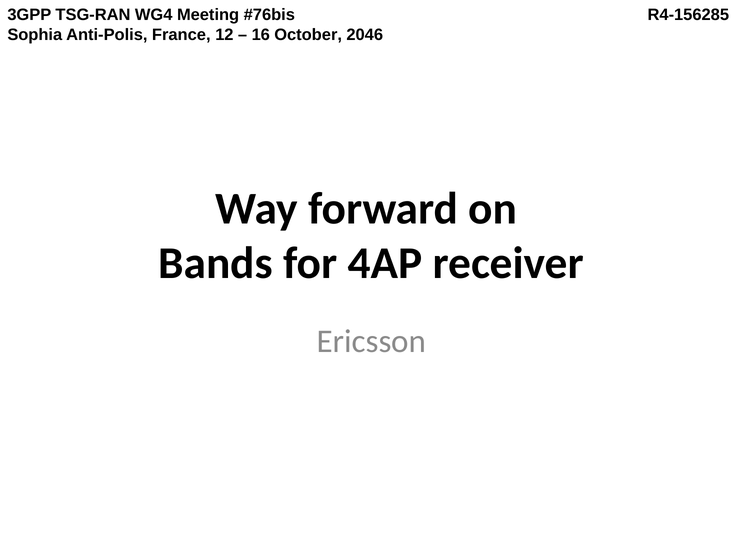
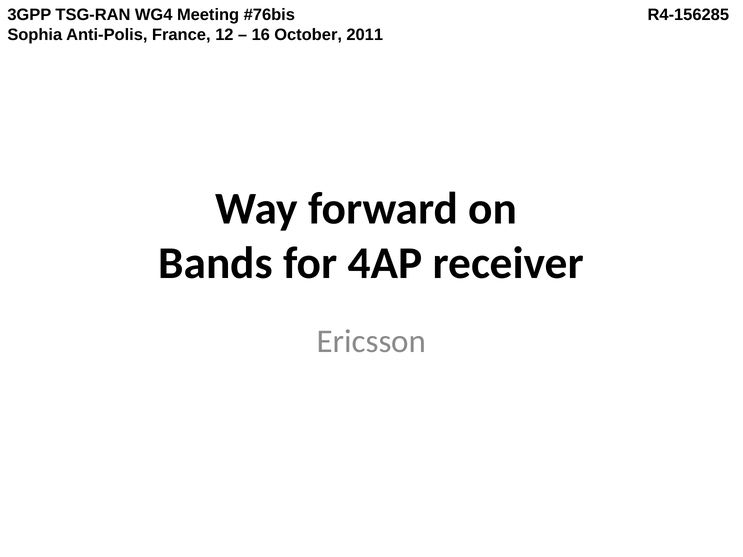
2046: 2046 -> 2011
